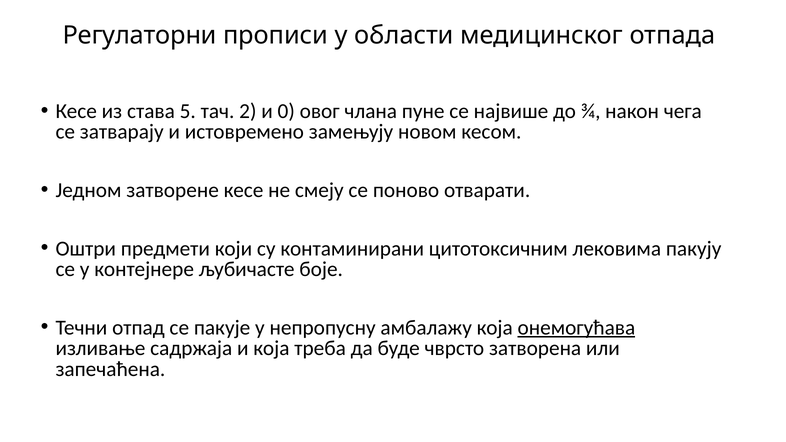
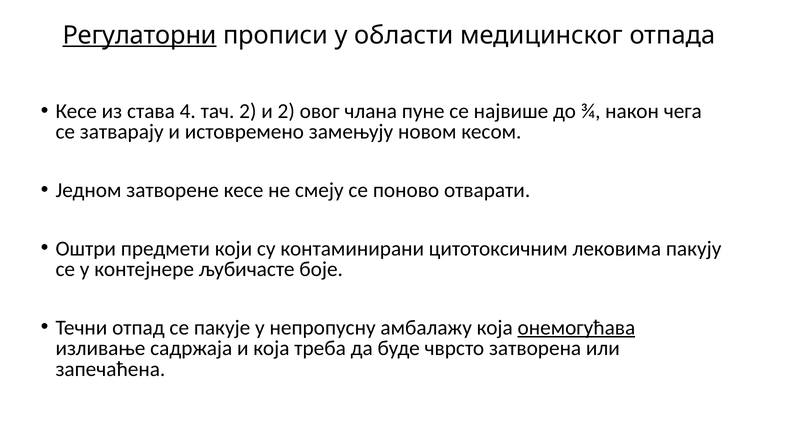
Регулаторни underline: none -> present
5: 5 -> 4
и 0: 0 -> 2
